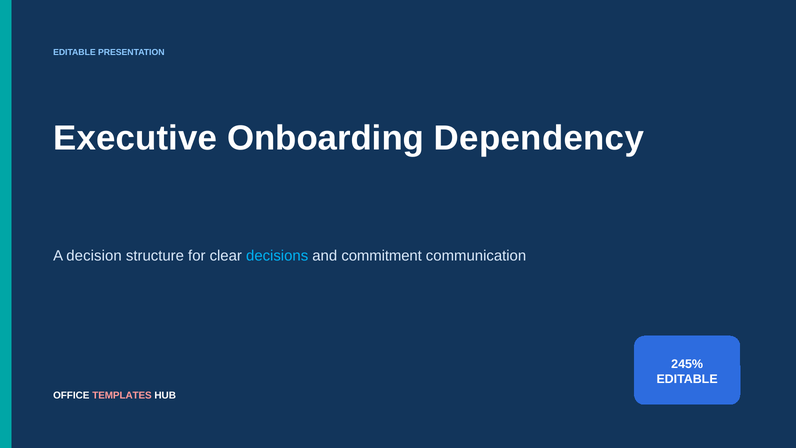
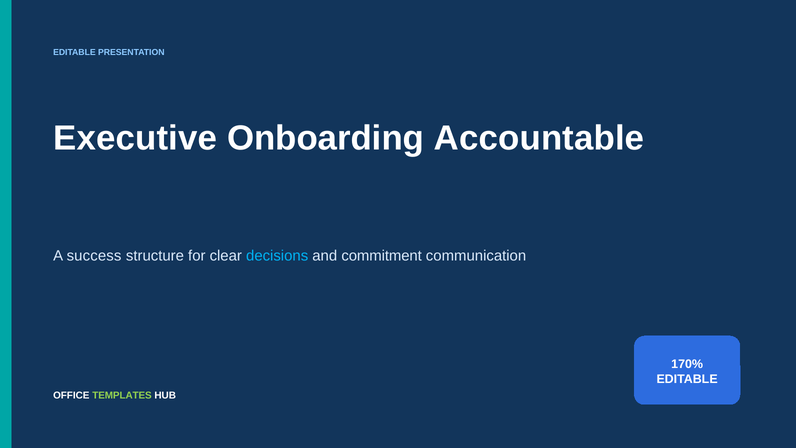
Dependency: Dependency -> Accountable
decision: decision -> success
245%: 245% -> 170%
TEMPLATES colour: pink -> light green
